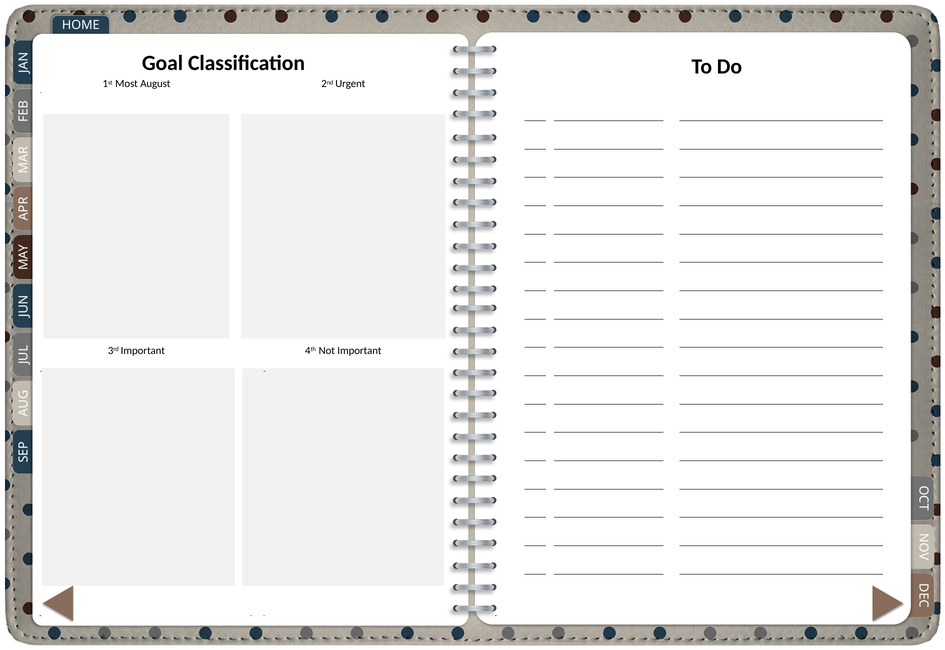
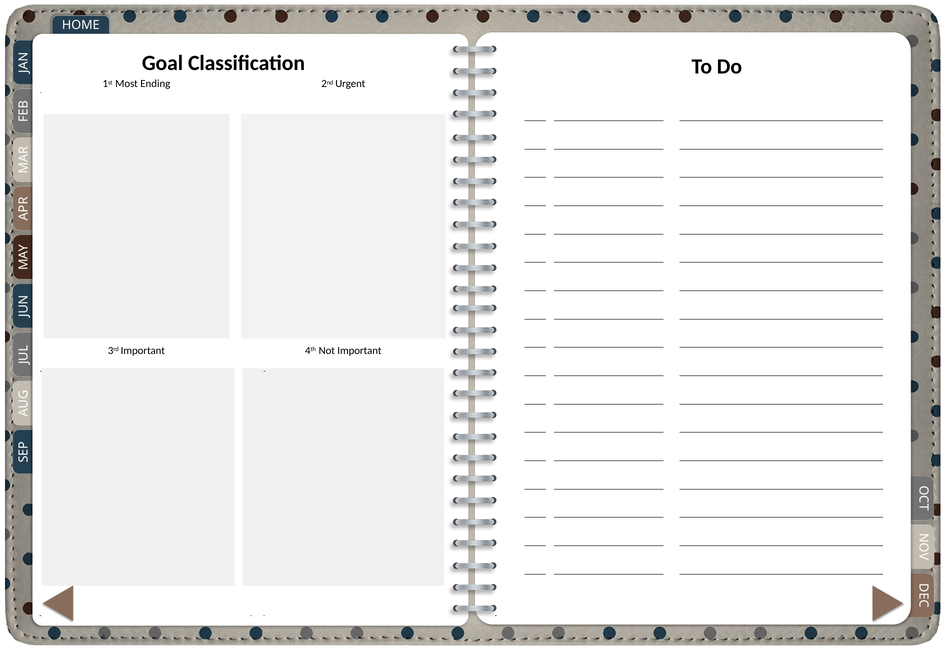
August: August -> Ending
